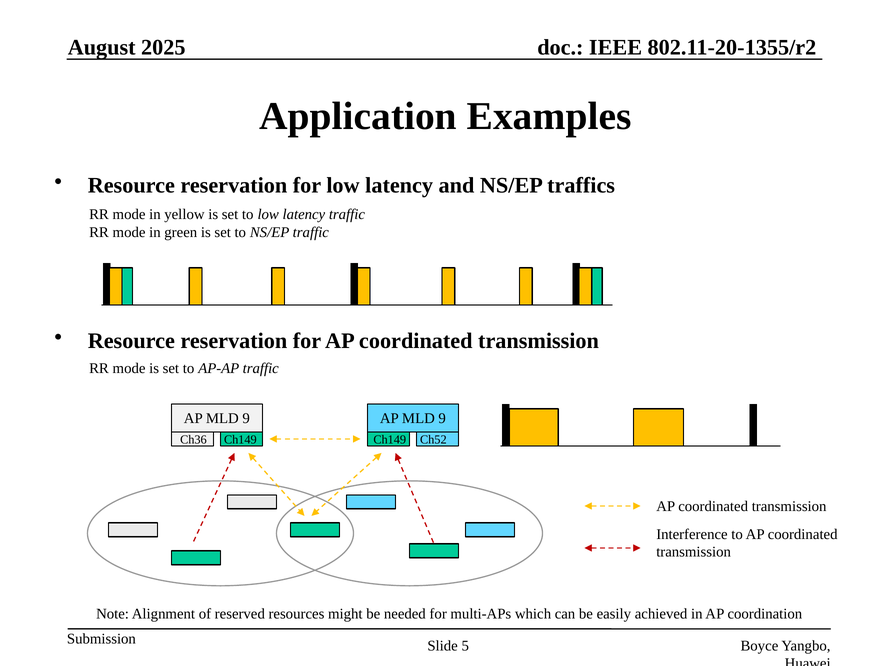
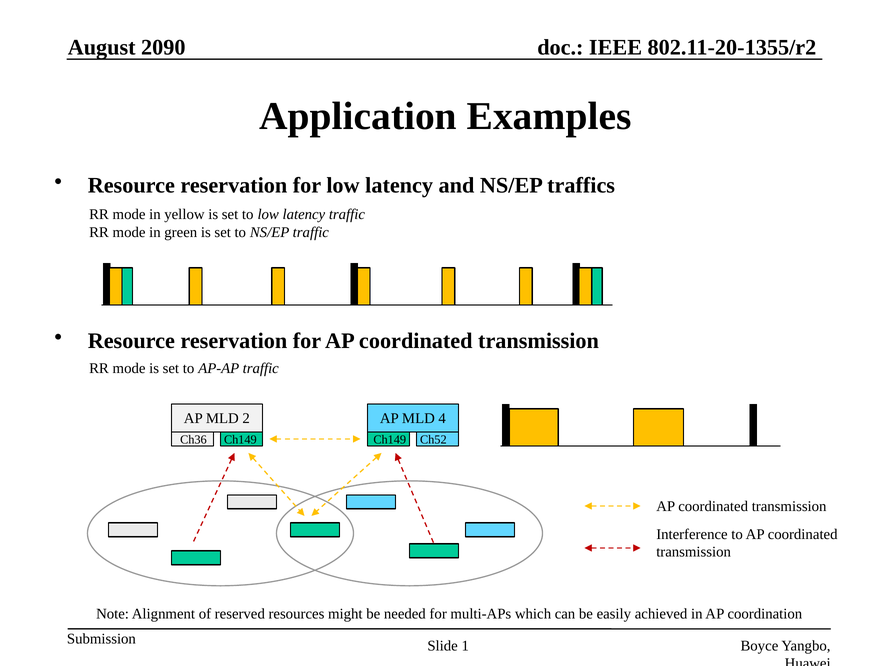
2025: 2025 -> 2090
9 at (246, 419): 9 -> 2
9 at (442, 419): 9 -> 4
5: 5 -> 1
